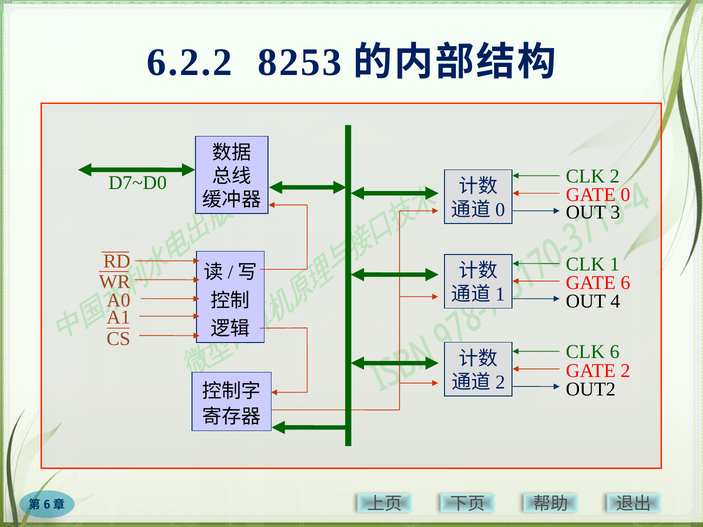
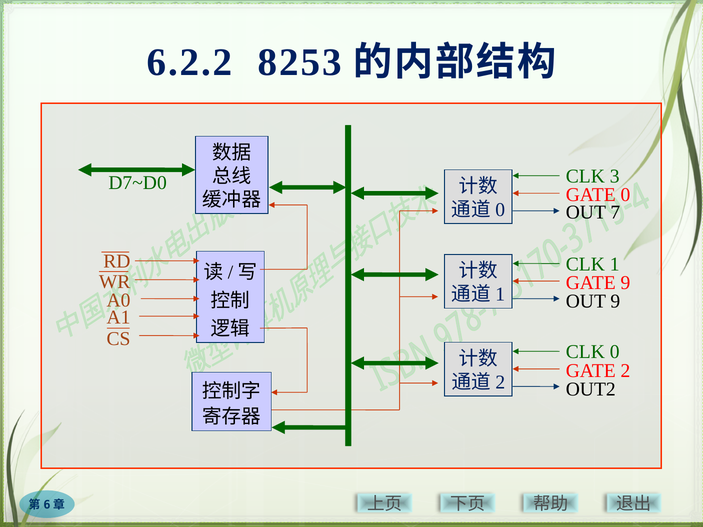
CLK 2: 2 -> 3
3: 3 -> 7
GATE 6: 6 -> 9
OUT 4: 4 -> 9
CLK 6: 6 -> 0
